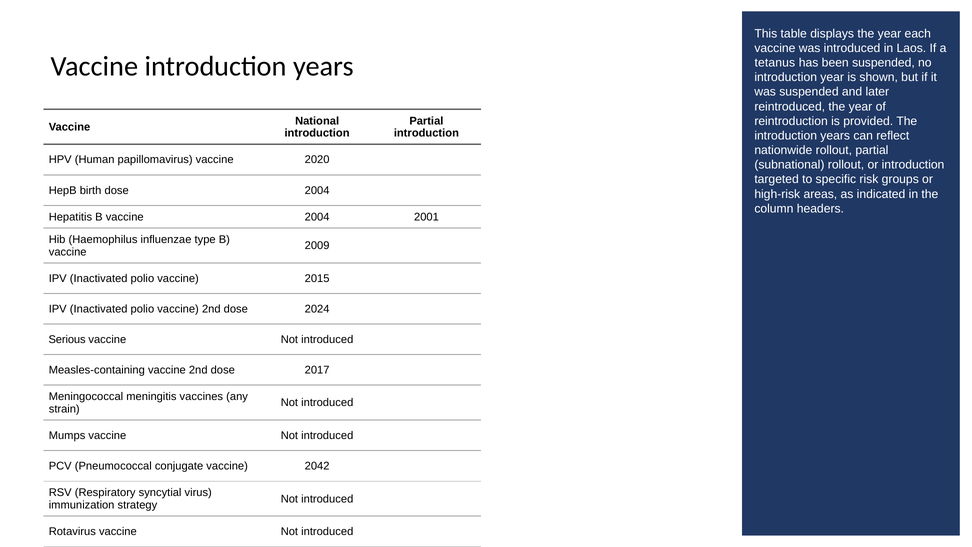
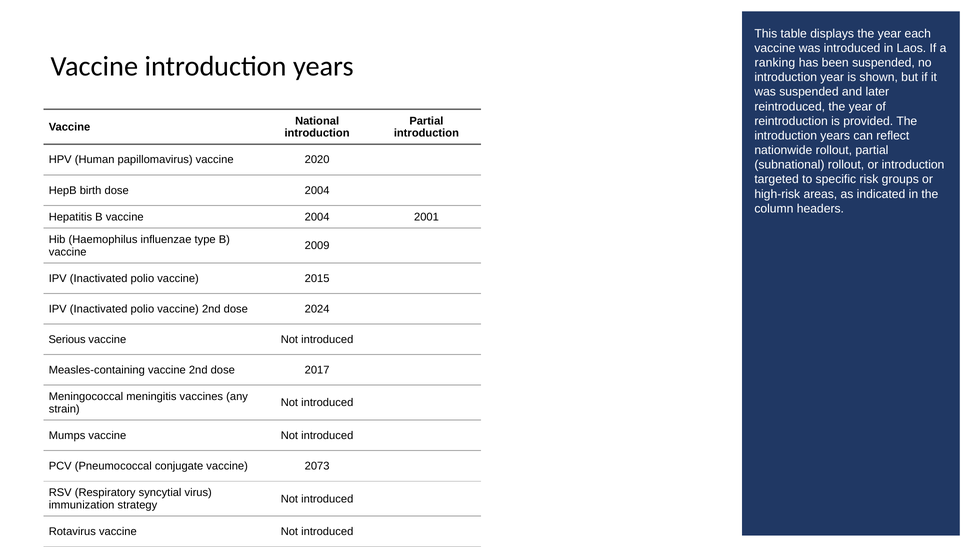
tetanus: tetanus -> ranking
2042: 2042 -> 2073
